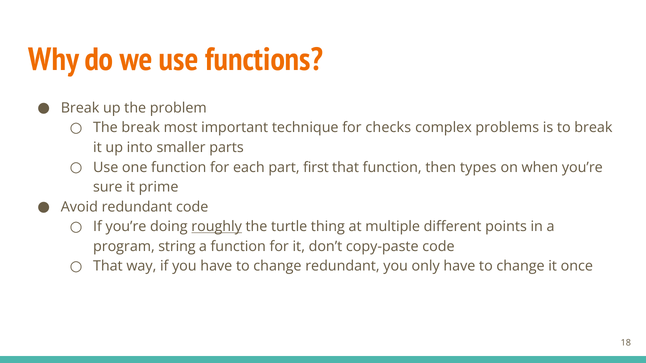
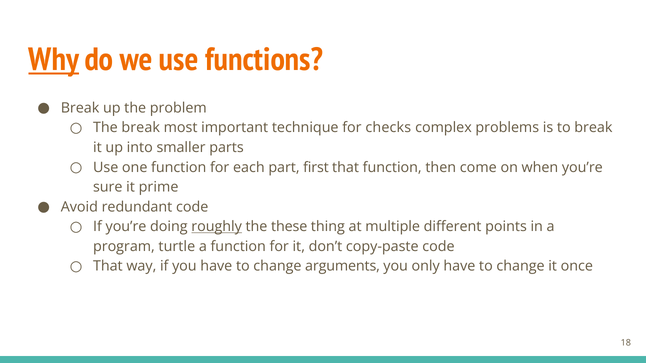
Why underline: none -> present
types: types -> come
turtle: turtle -> these
string: string -> turtle
change redundant: redundant -> arguments
